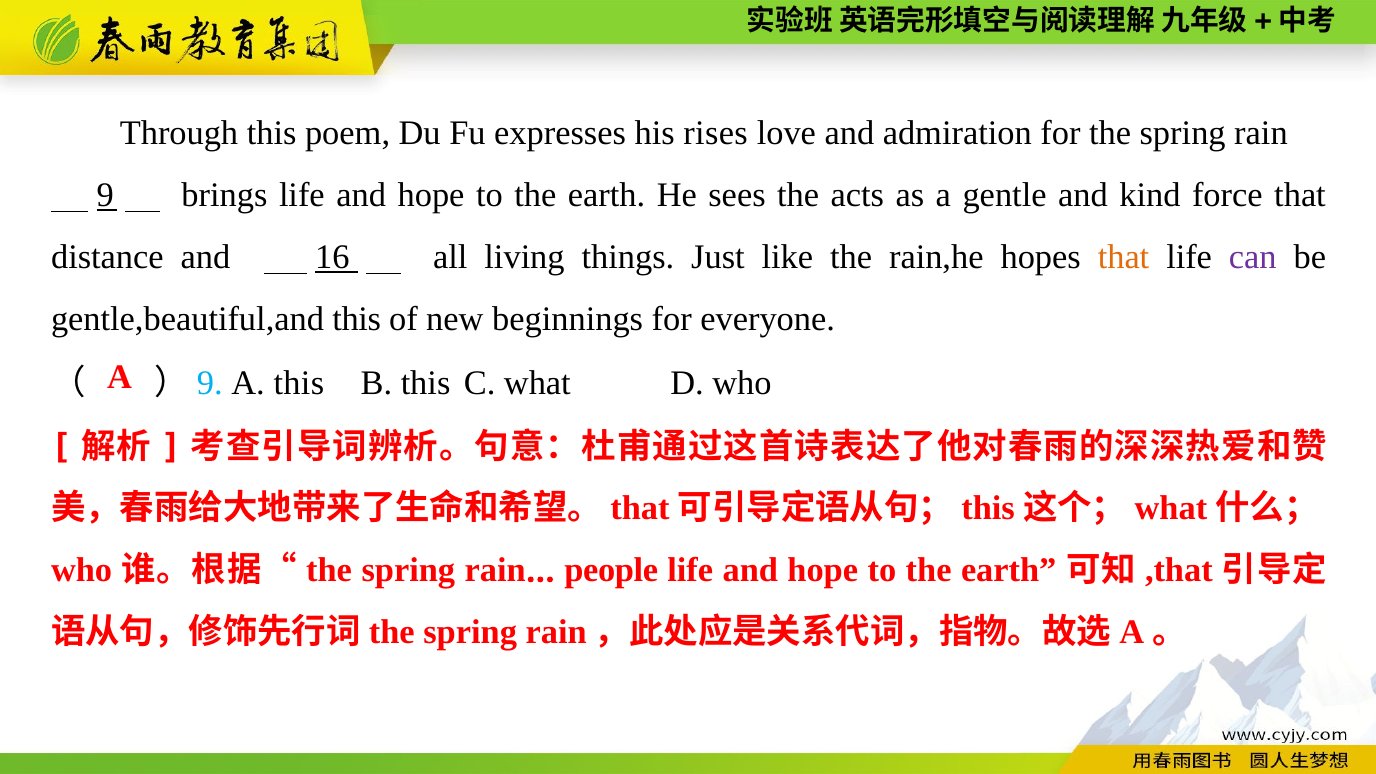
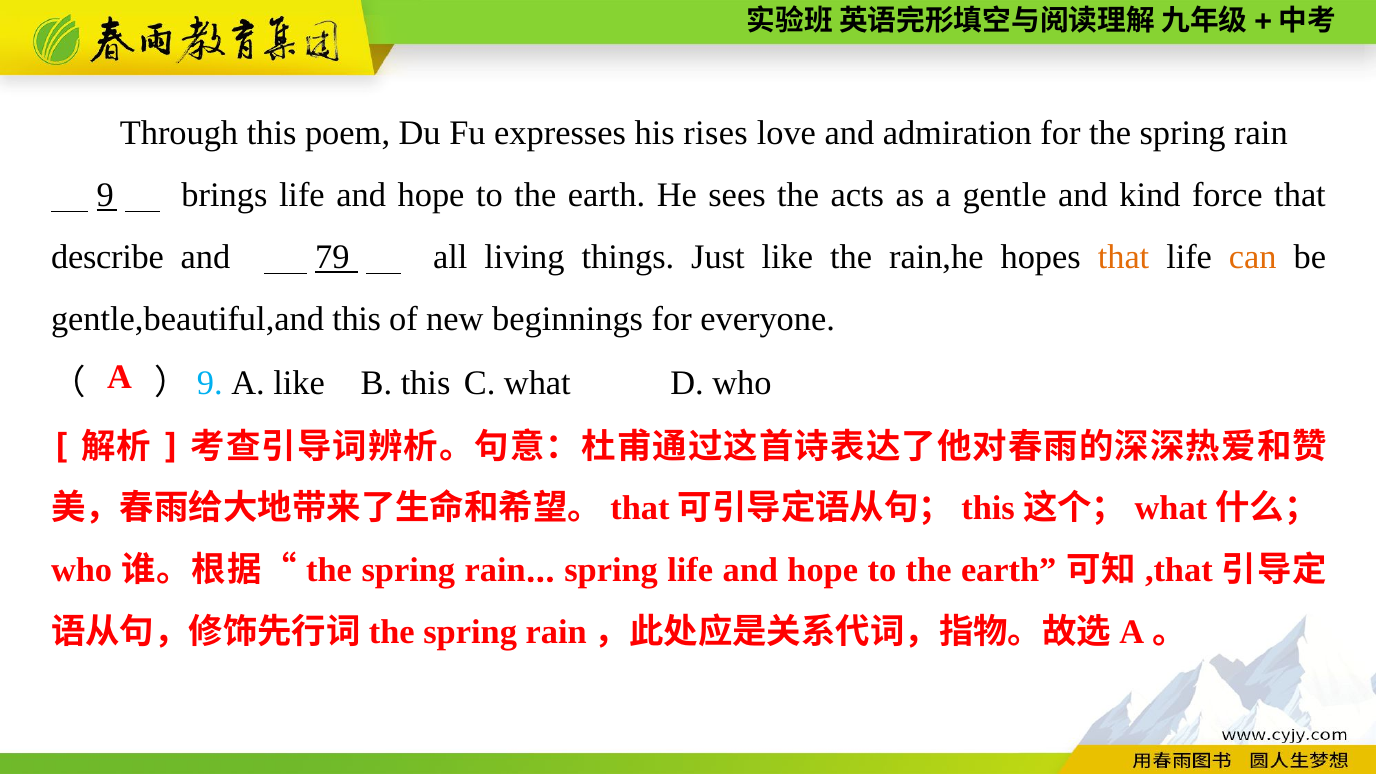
distance: distance -> describe
16: 16 -> 79
can colour: purple -> orange
A this: this -> like
people at (611, 571): people -> spring
